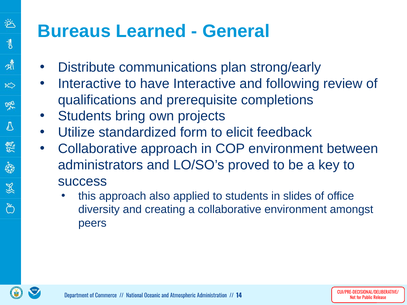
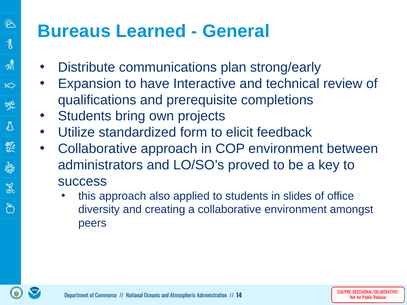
Interactive at (90, 84): Interactive -> Expansion
following: following -> technical
